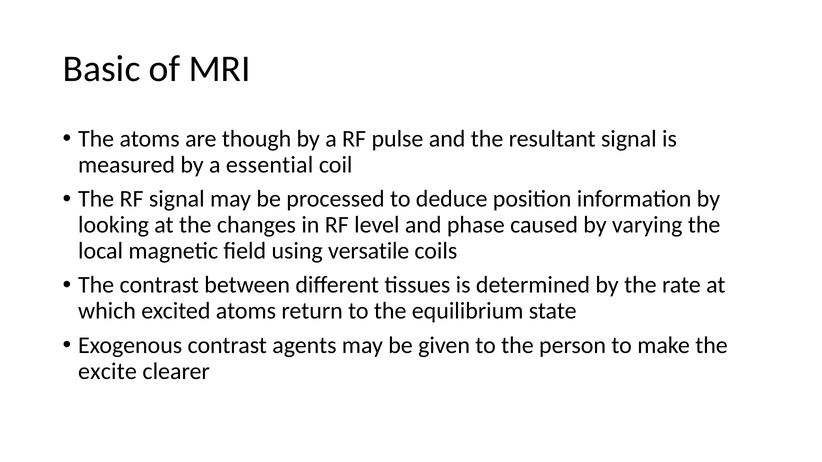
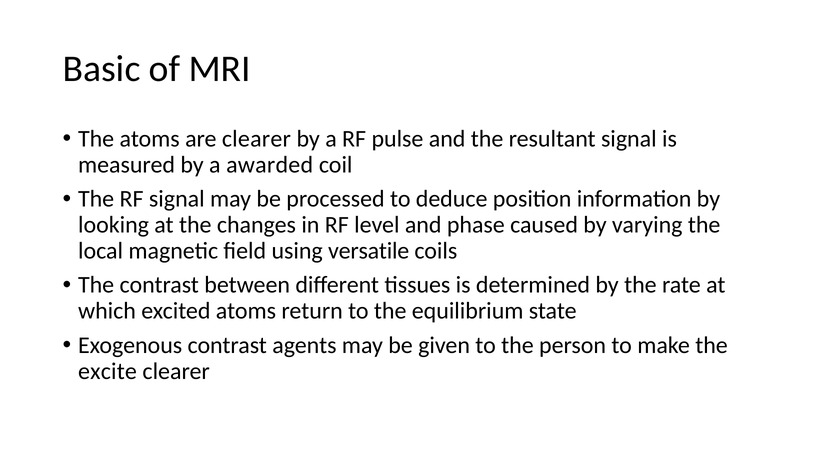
are though: though -> clearer
essential: essential -> awarded
